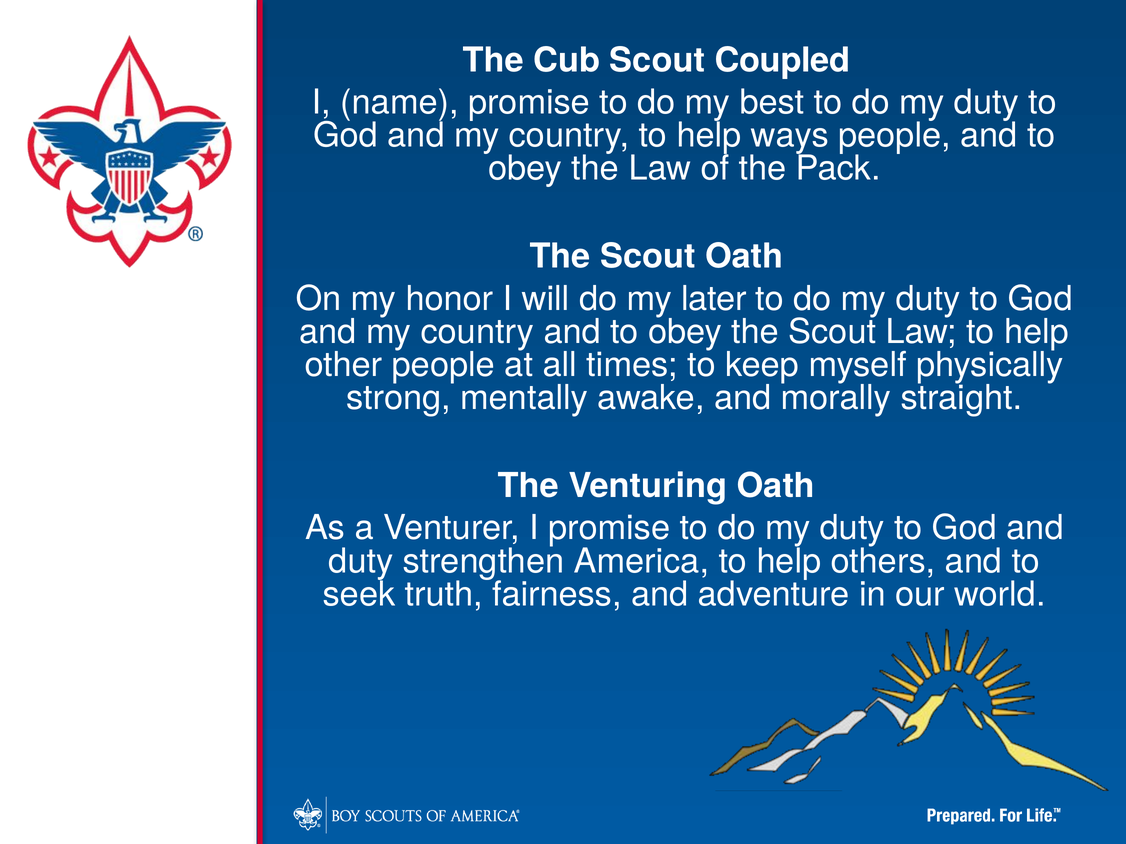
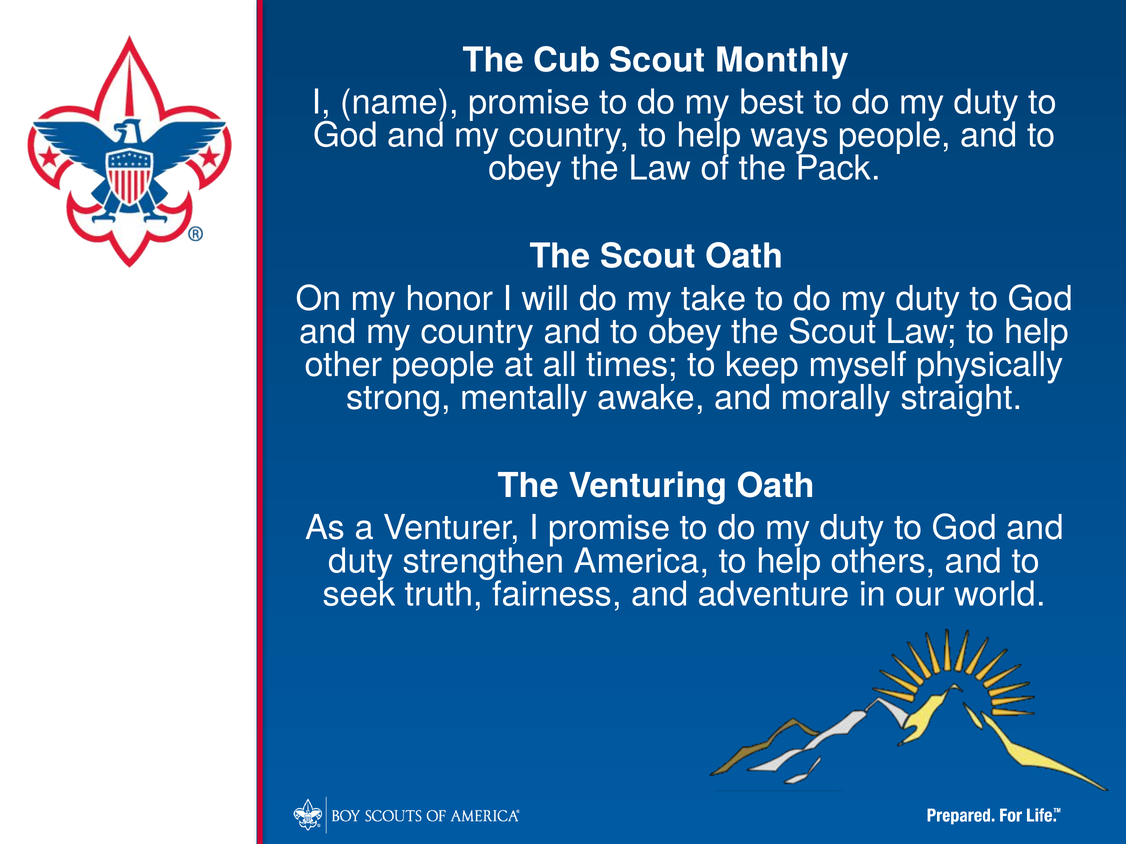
Coupled: Coupled -> Monthly
later: later -> take
